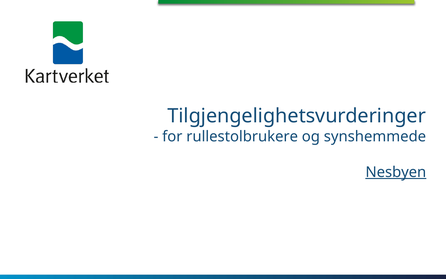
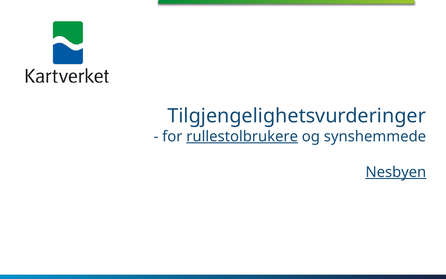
rullestolbrukere underline: none -> present
